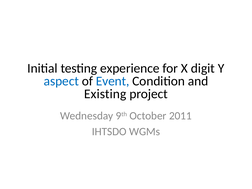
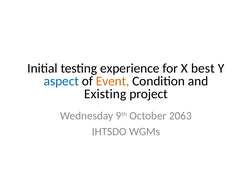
digit: digit -> best
Event colour: blue -> orange
2011: 2011 -> 2063
